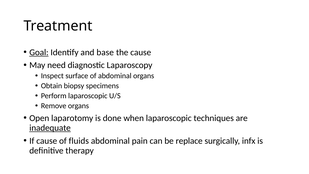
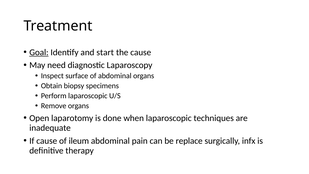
base: base -> start
inadequate underline: present -> none
fluids: fluids -> ileum
